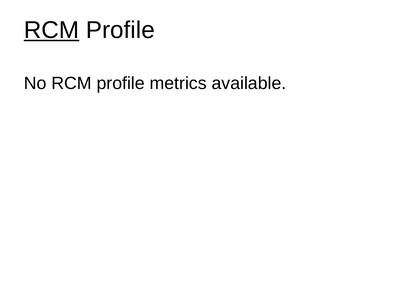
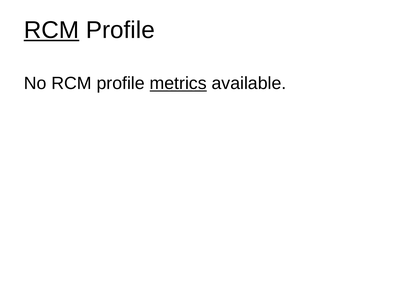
metrics underline: none -> present
